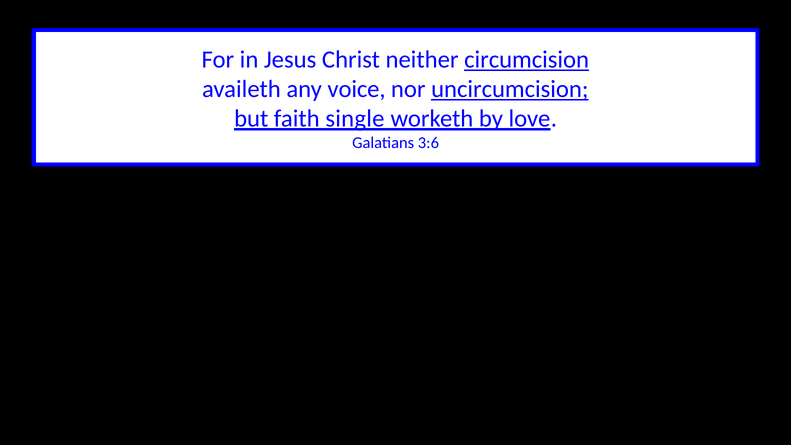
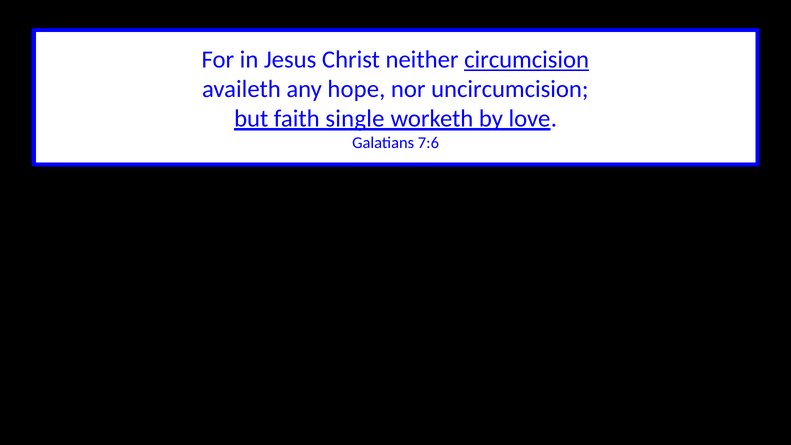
voice: voice -> hope
uncircumcision underline: present -> none
3:6: 3:6 -> 7:6
